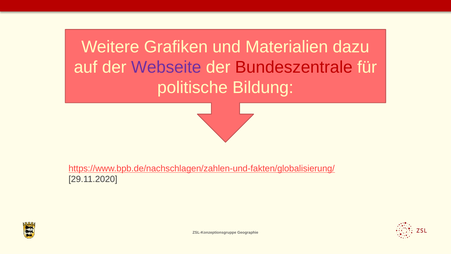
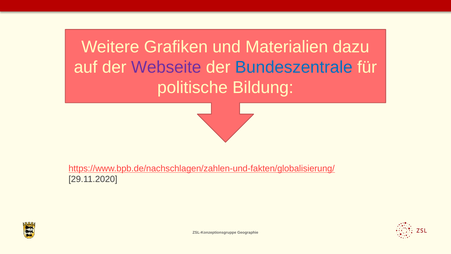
Bundeszentrale colour: red -> blue
